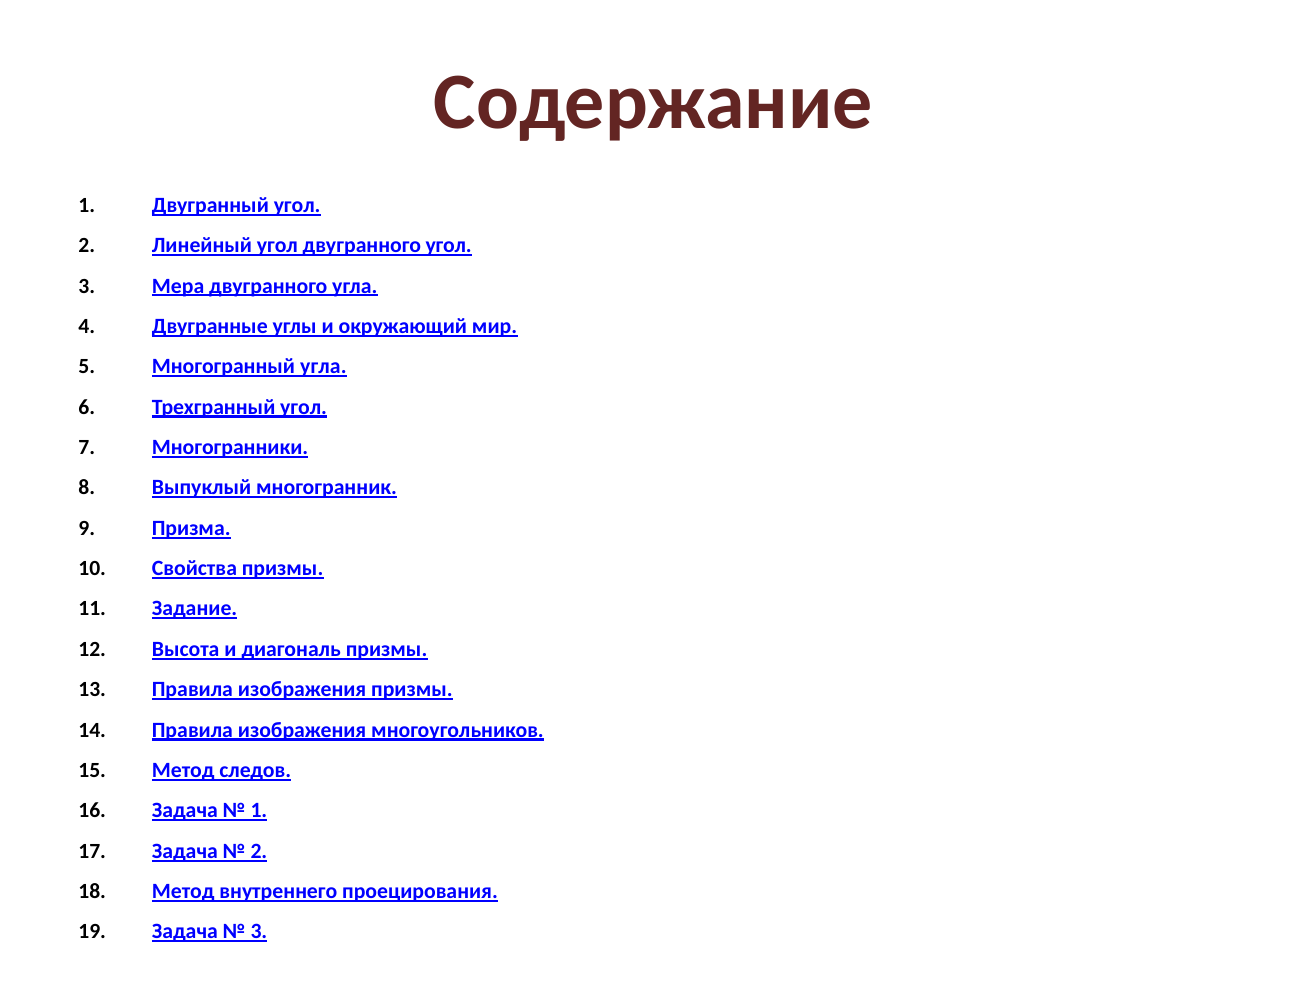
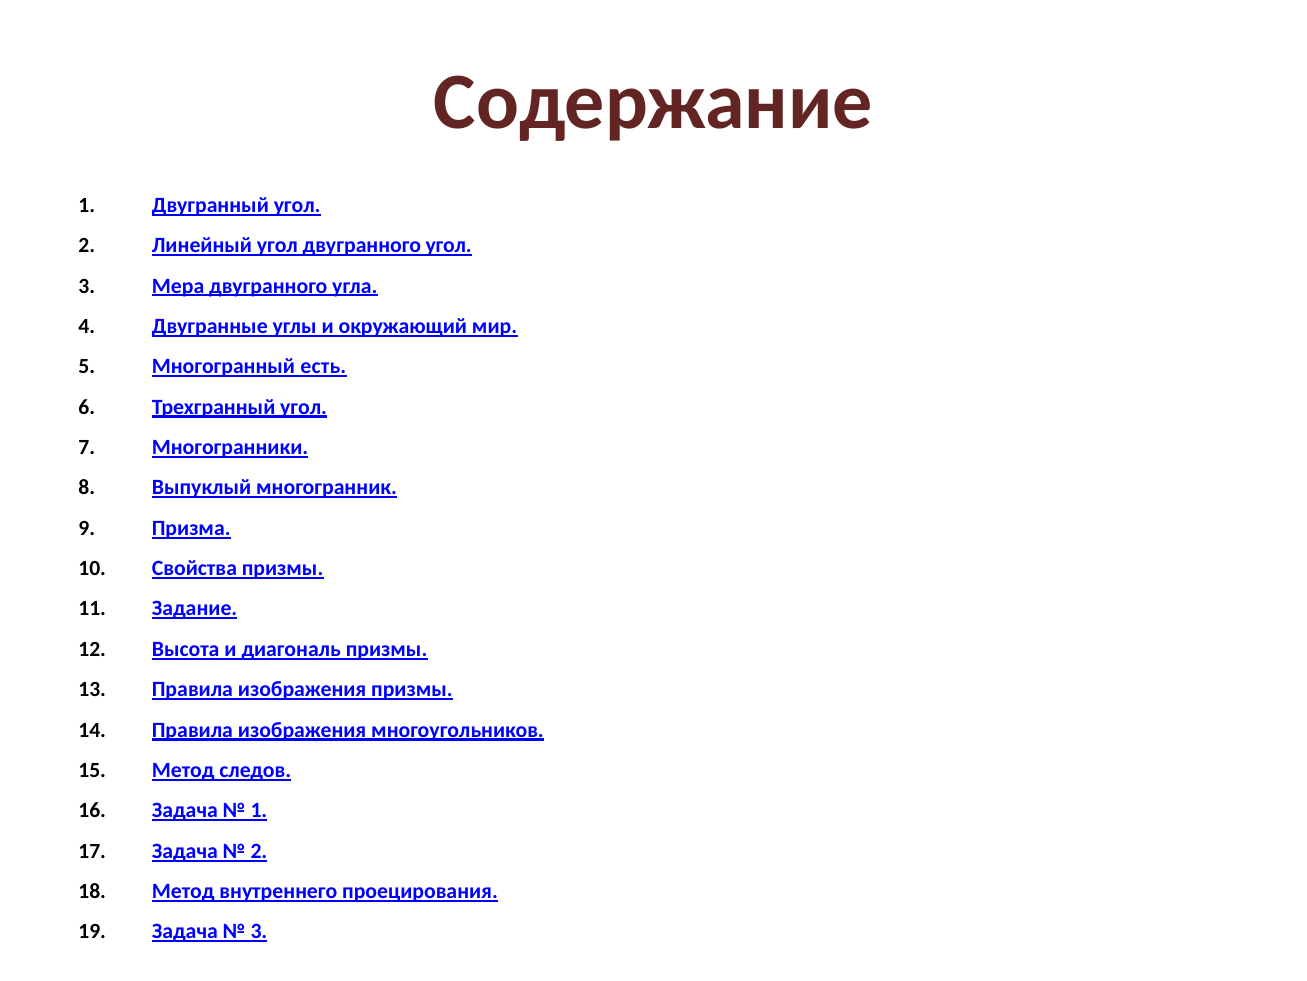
Многогранный угла: угла -> есть
